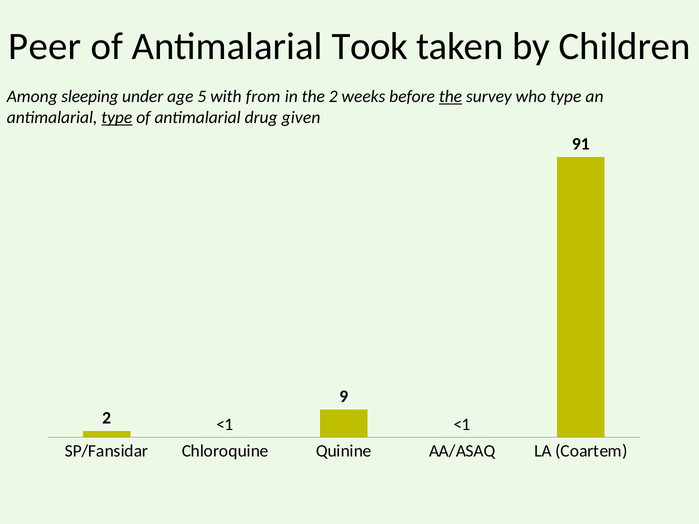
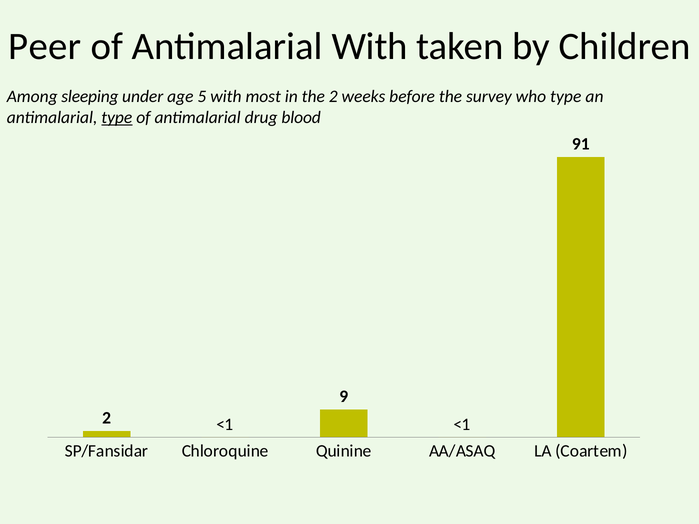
Antimalarial Took: Took -> With
from: from -> most
the at (450, 97) underline: present -> none
given: given -> blood
